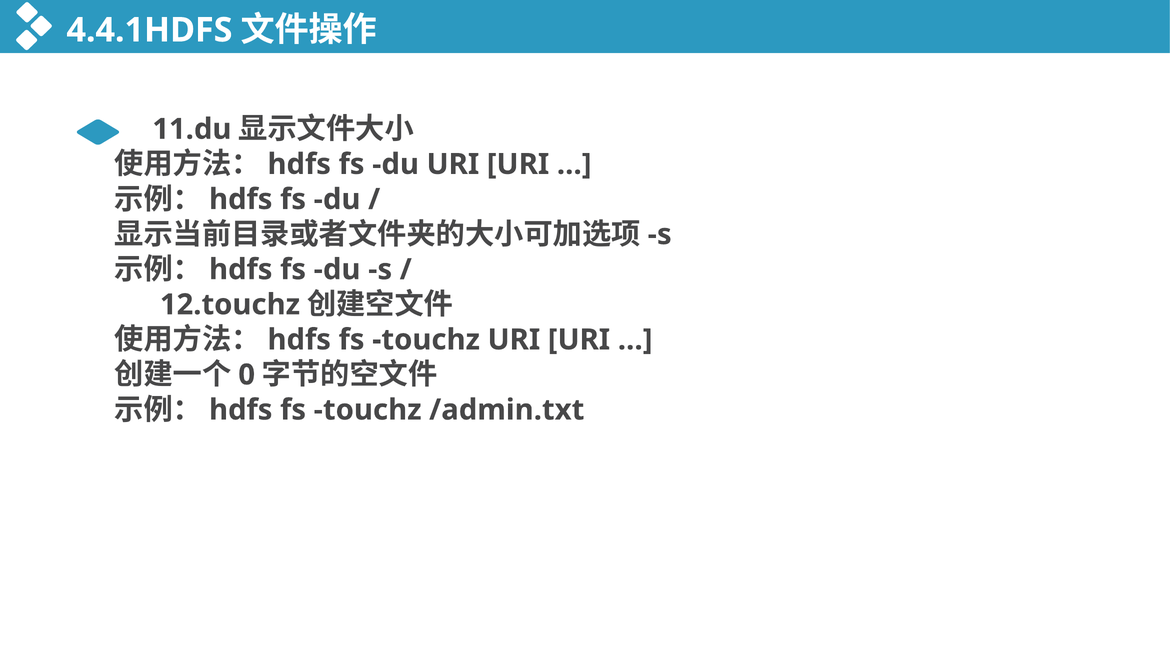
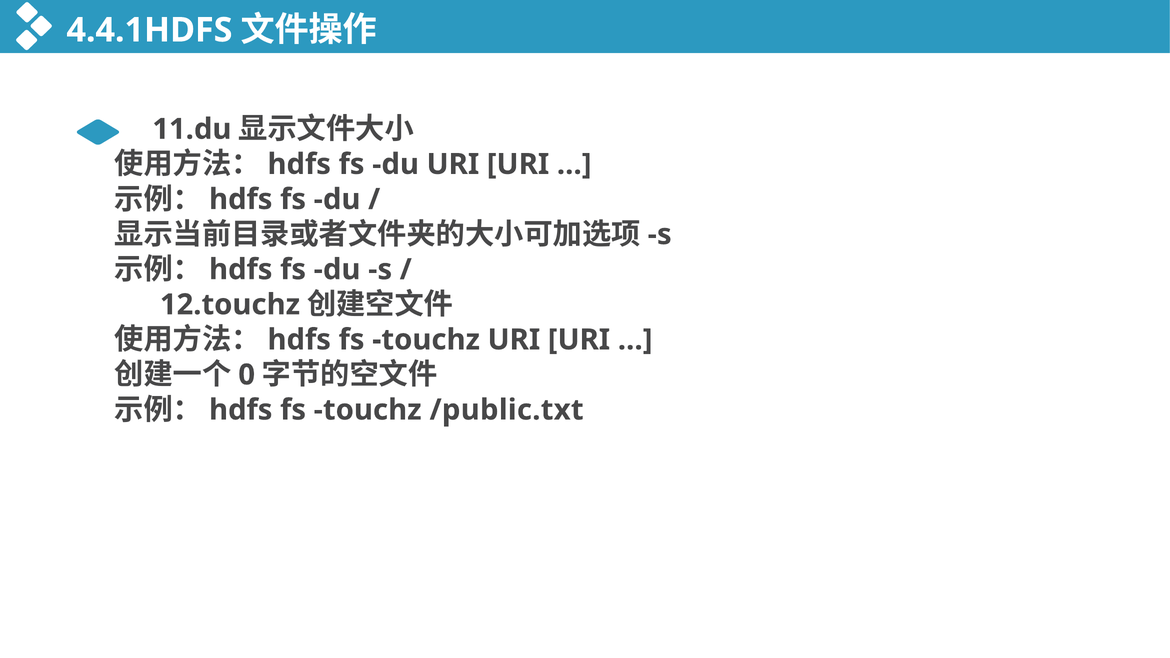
/admin.txt: /admin.txt -> /public.txt
